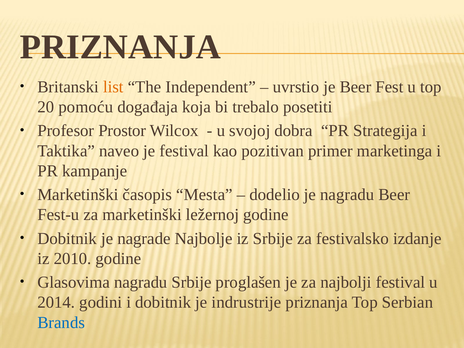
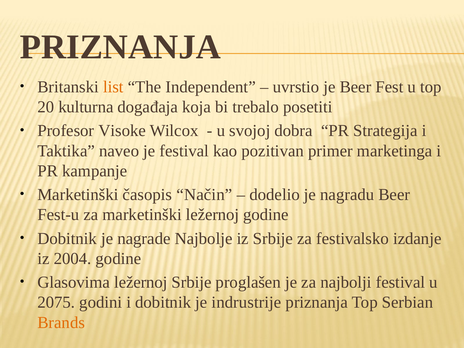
pomoću: pomoću -> kulturna
Prostor: Prostor -> Visoke
Mesta: Mesta -> Način
2010: 2010 -> 2004
Glasovima nagradu: nagradu -> ležernoj
2014: 2014 -> 2075
Brands colour: blue -> orange
